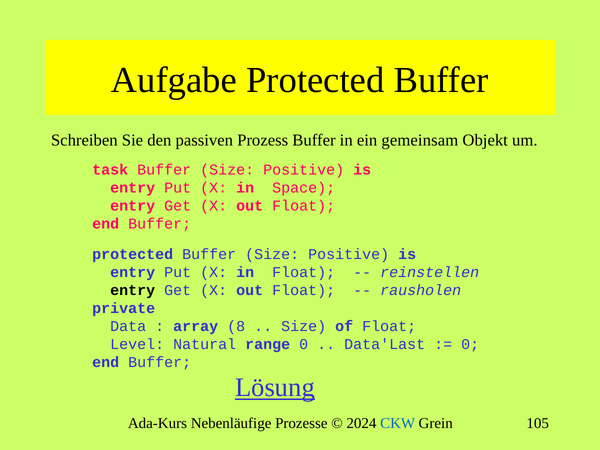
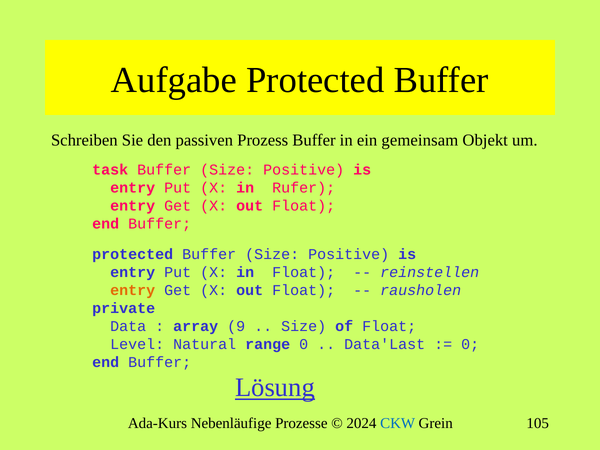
Space: Space -> Rufer
entry at (133, 290) colour: black -> orange
8: 8 -> 9
